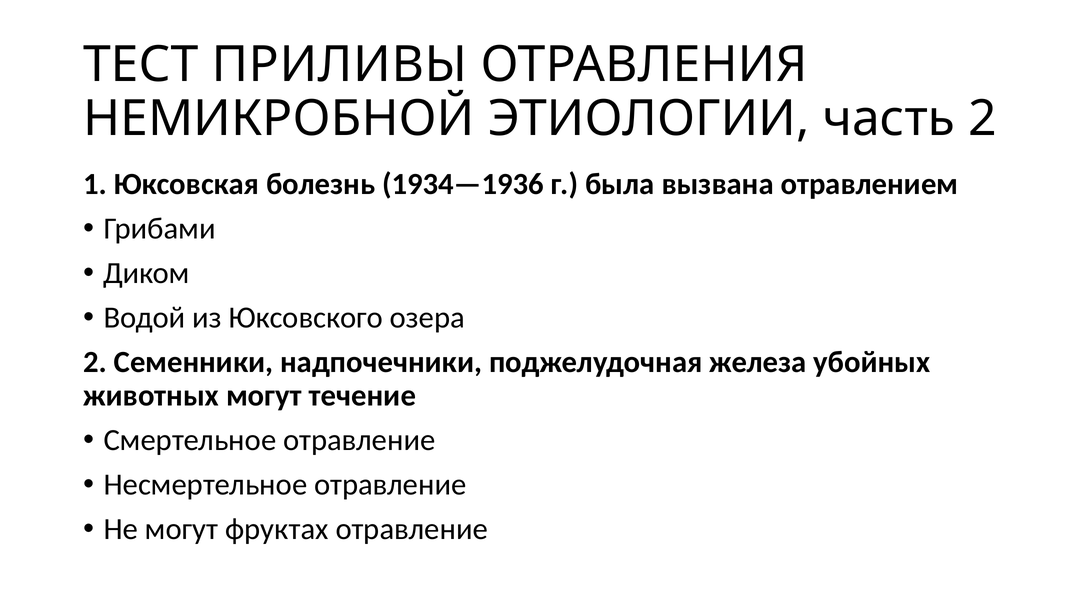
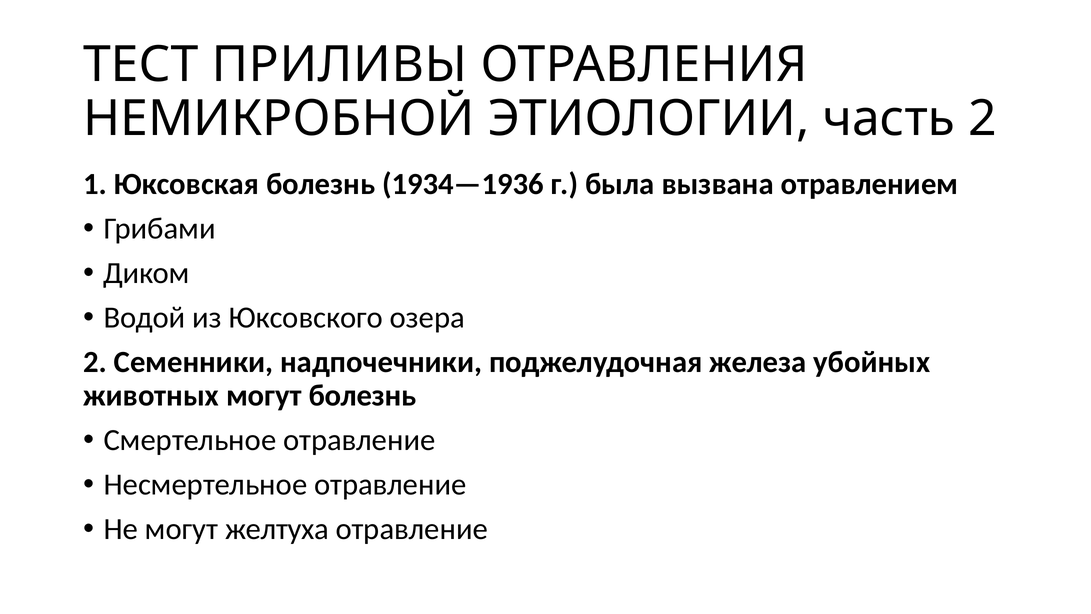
могут течение: течение -> болезнь
фруктах: фруктах -> желтуха
